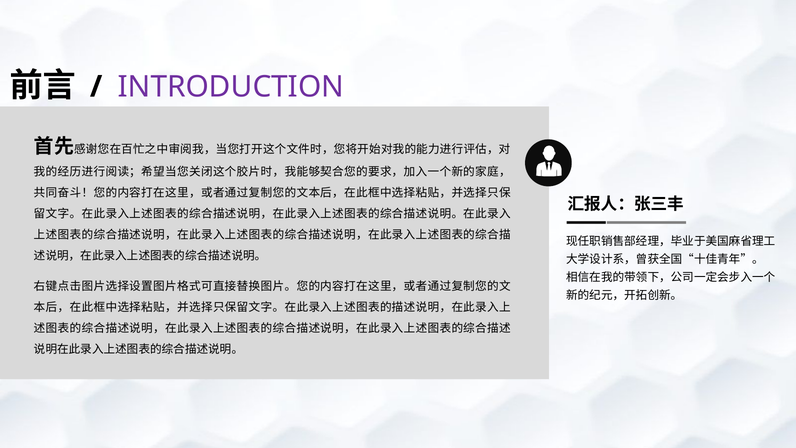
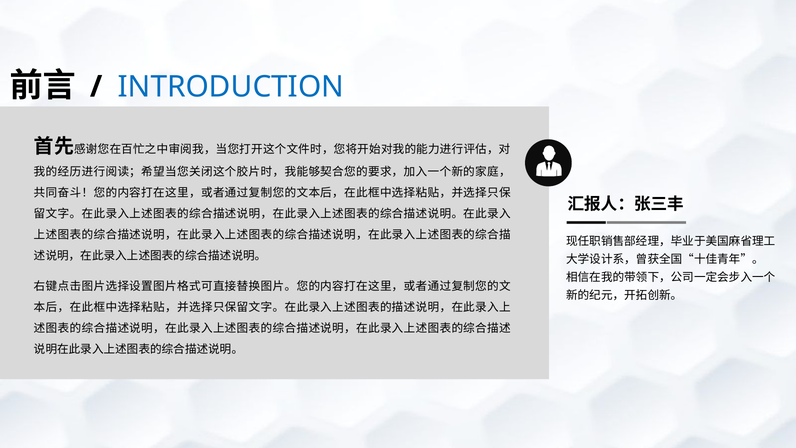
INTRODUCTION colour: purple -> blue
